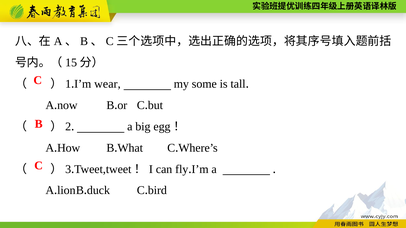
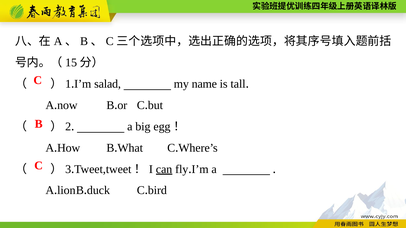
wear: wear -> salad
some: some -> name
can underline: none -> present
